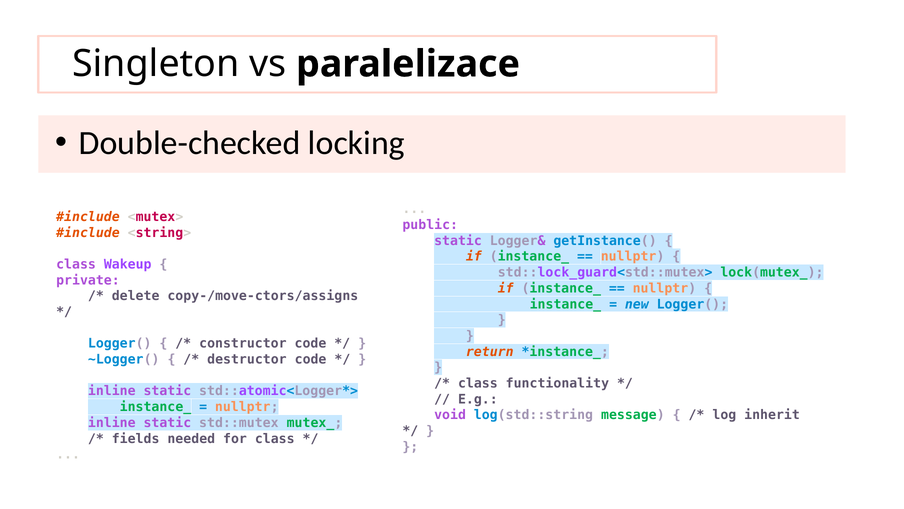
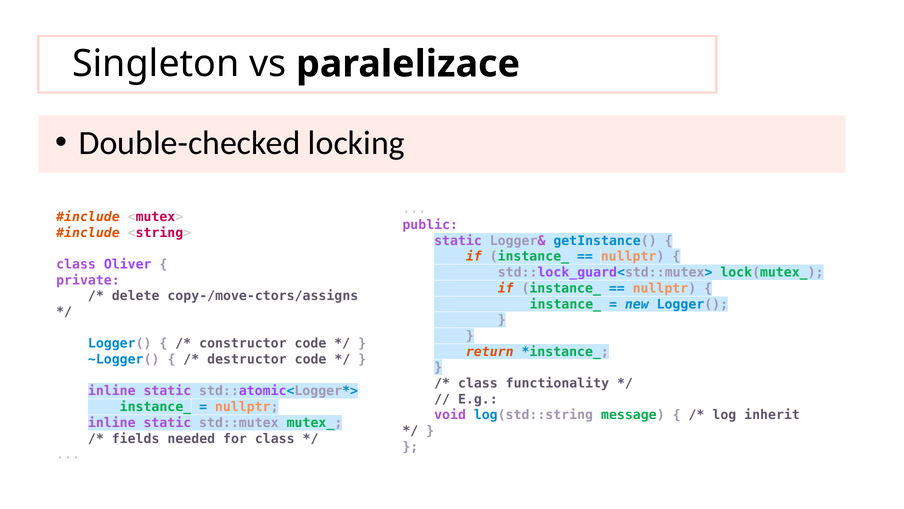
Wakeup: Wakeup -> Oliver
